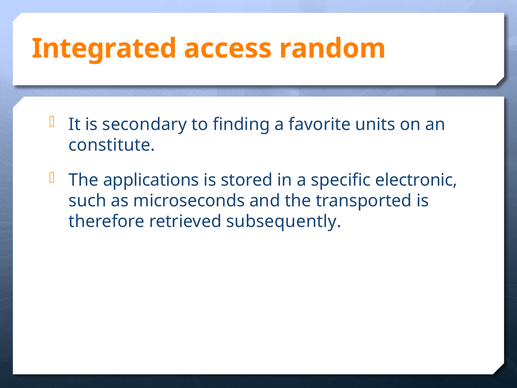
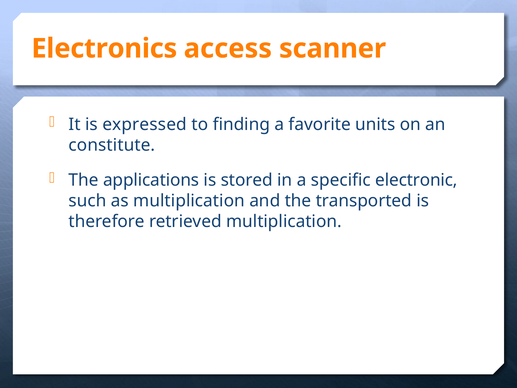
Integrated: Integrated -> Electronics
random: random -> scanner
secondary: secondary -> expressed
as microseconds: microseconds -> multiplication
retrieved subsequently: subsequently -> multiplication
